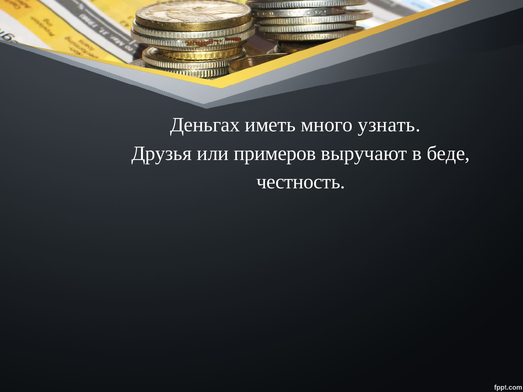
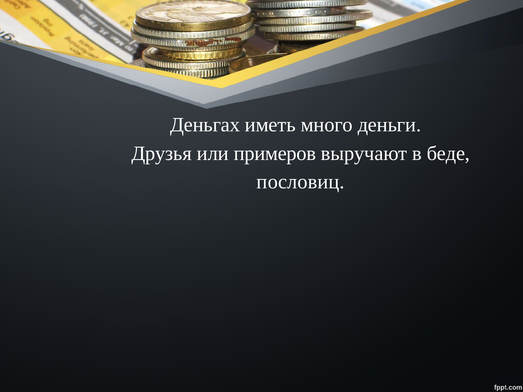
узнать: узнать -> деньги
честность: честность -> пословиц
